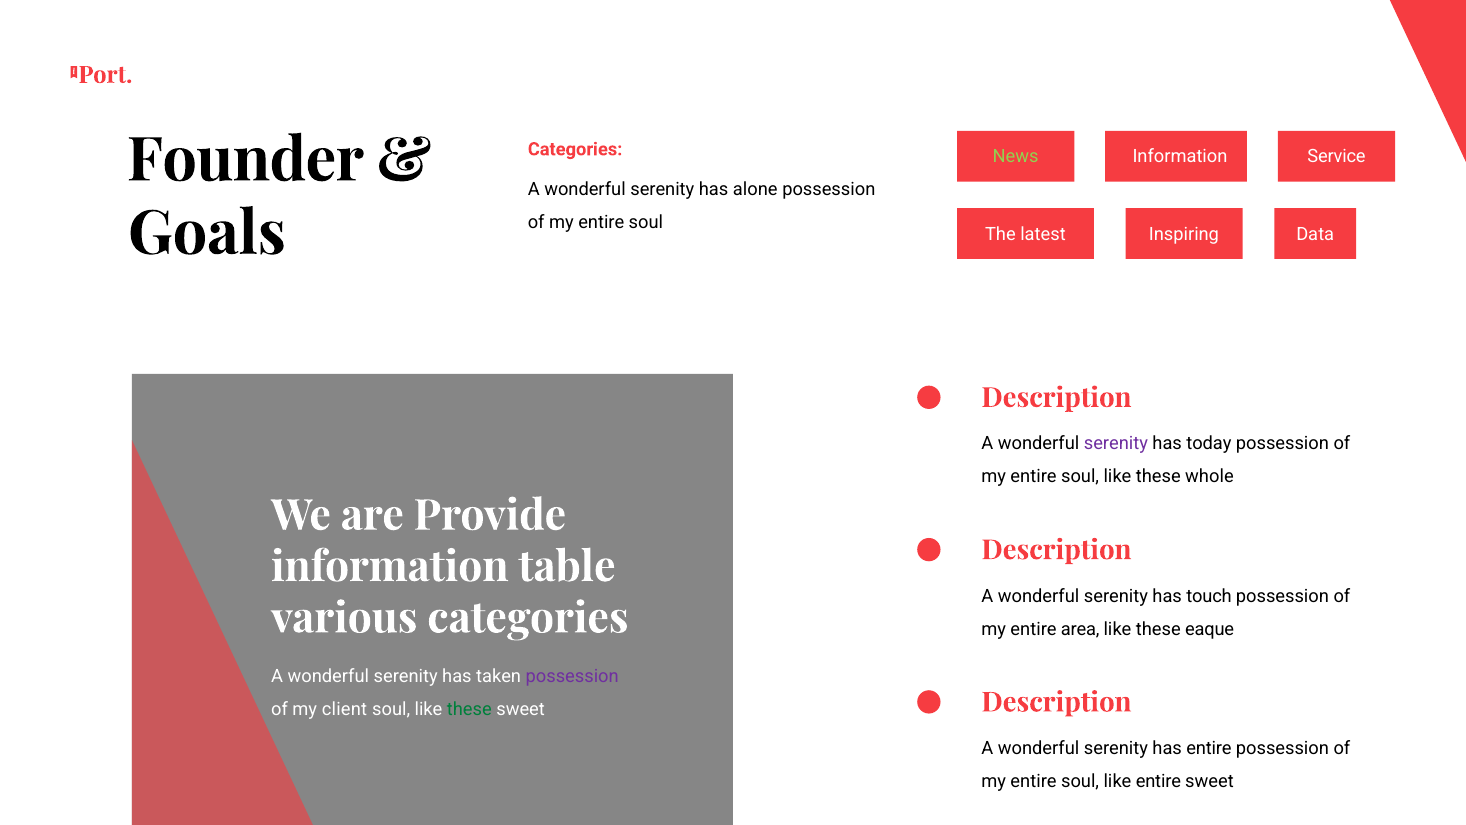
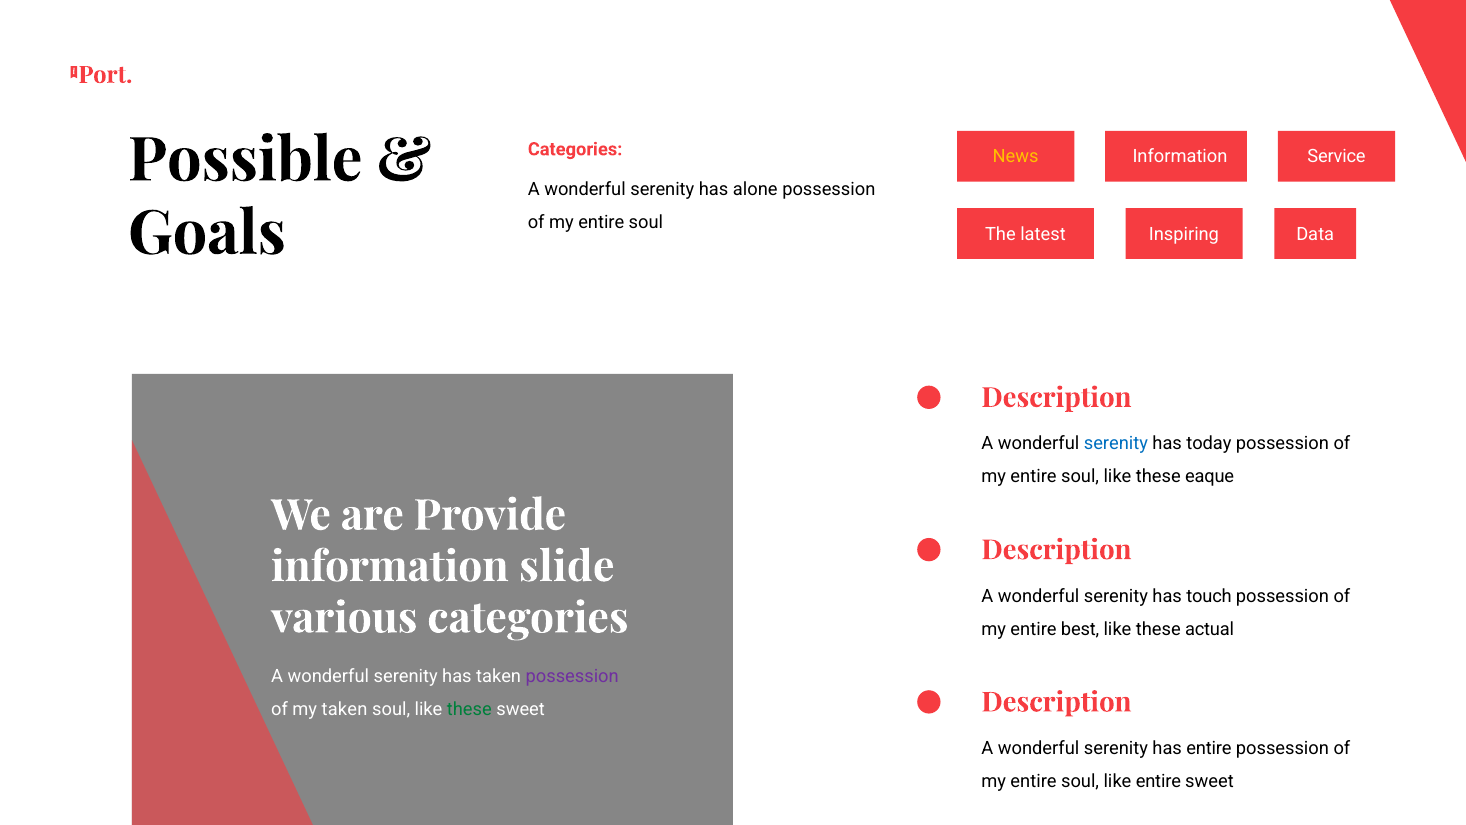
Founder: Founder -> Possible
News colour: light green -> yellow
serenity at (1116, 443) colour: purple -> blue
whole: whole -> eaque
table: table -> slide
area: area -> best
eaque: eaque -> actual
client at (344, 709): client -> taken
